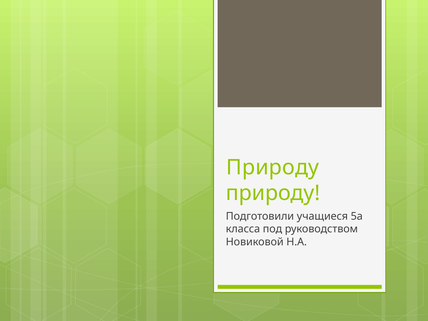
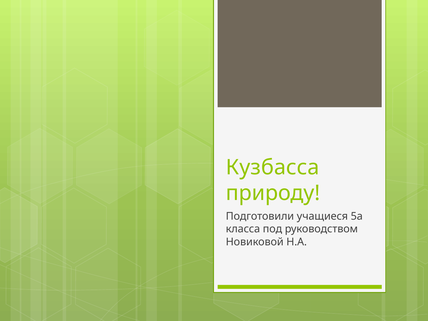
Природу at (273, 167): Природу -> Кузбасса
